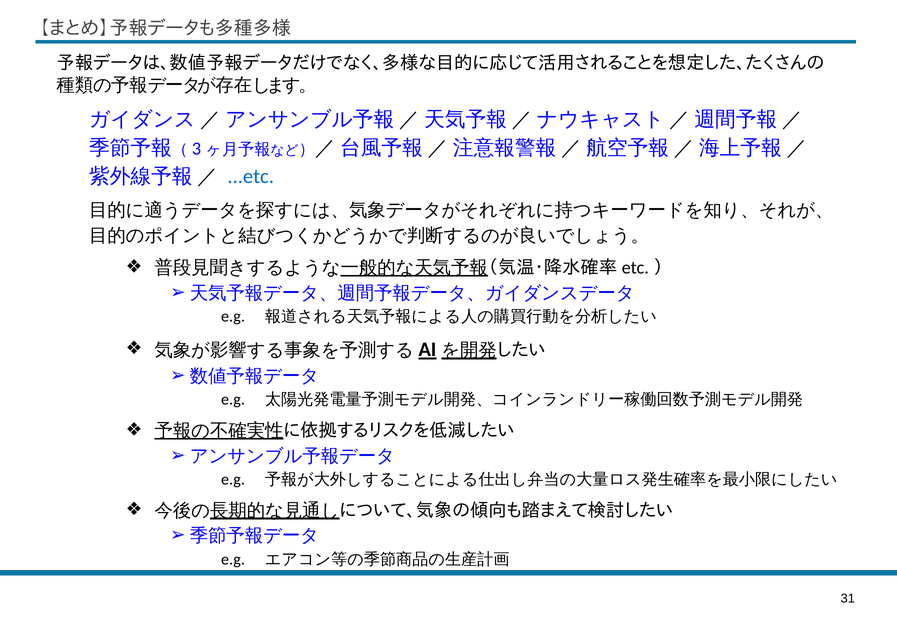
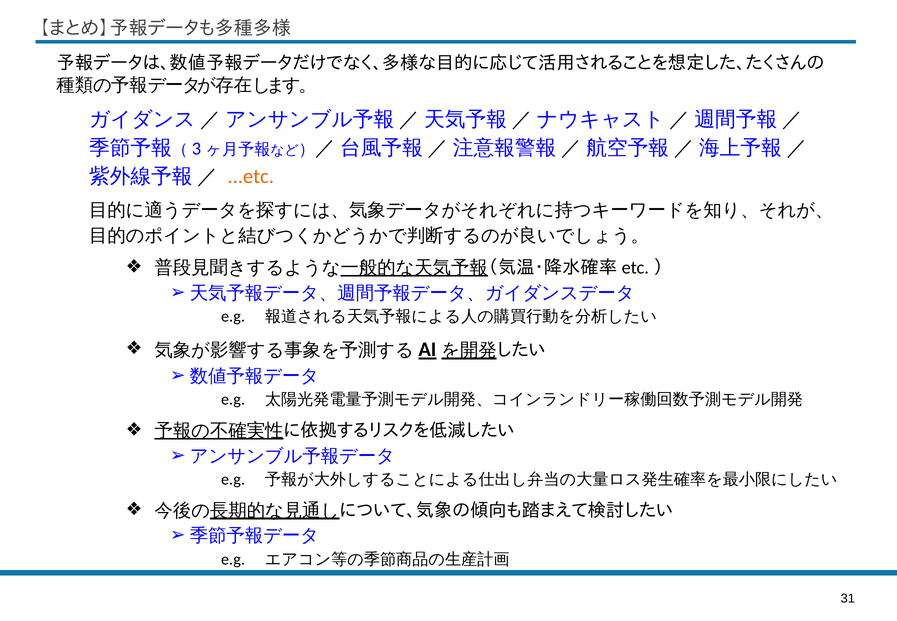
...etc colour: blue -> orange
